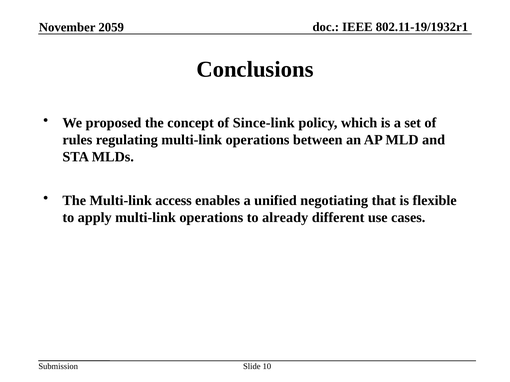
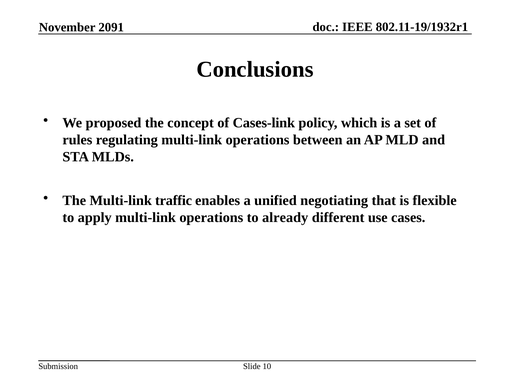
2059: 2059 -> 2091
Since-link: Since-link -> Cases-link
access: access -> traffic
